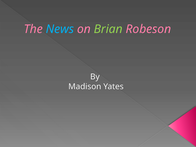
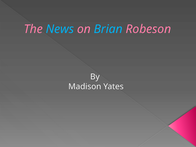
Brian colour: light green -> light blue
